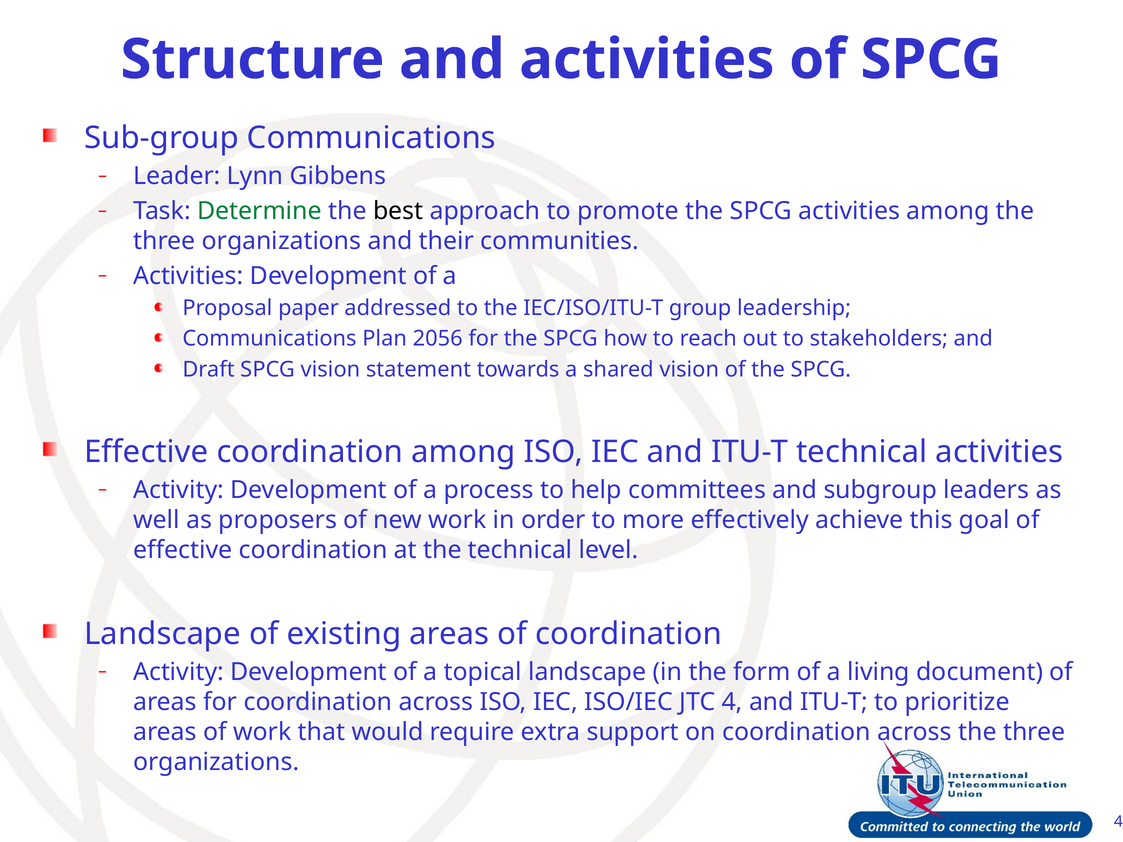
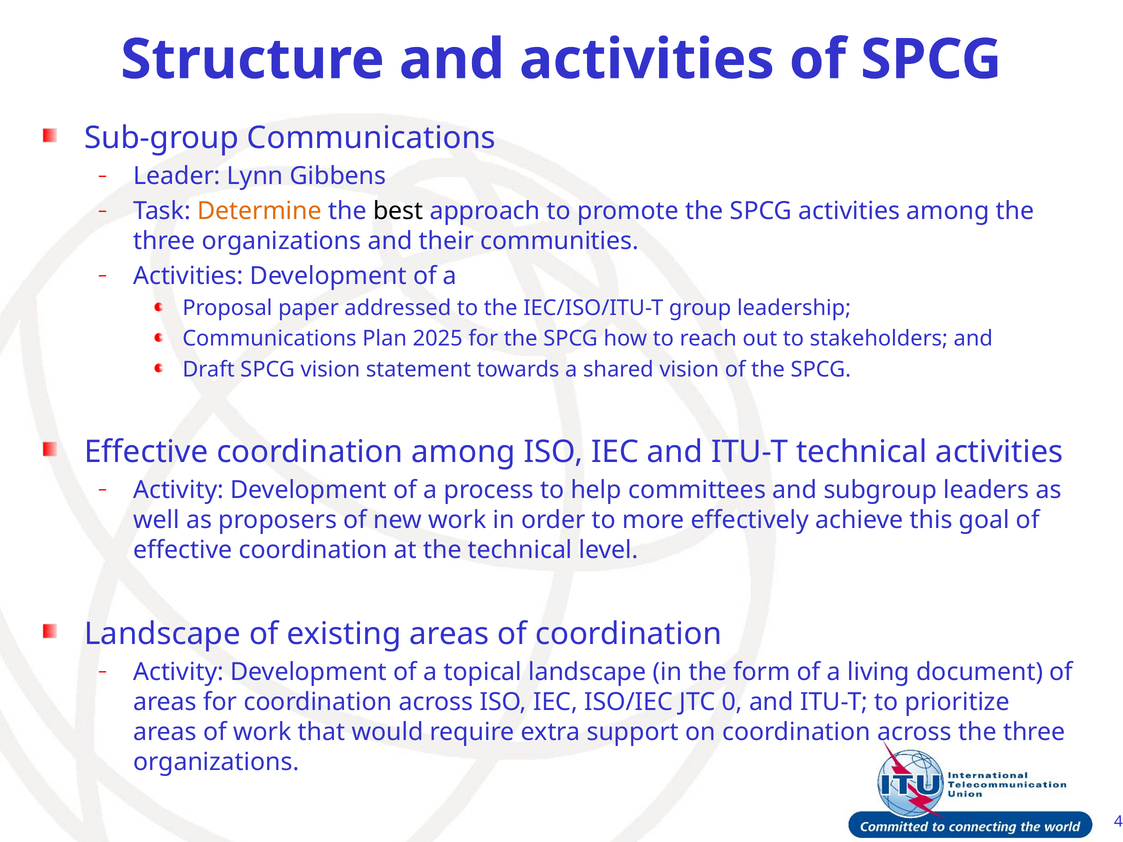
Determine colour: green -> orange
2056: 2056 -> 2025
JTC 4: 4 -> 0
